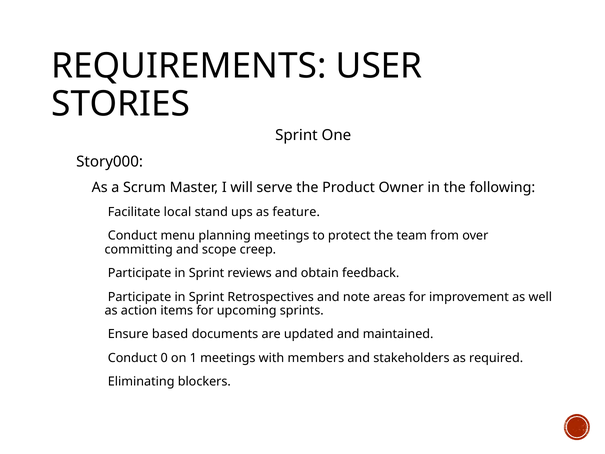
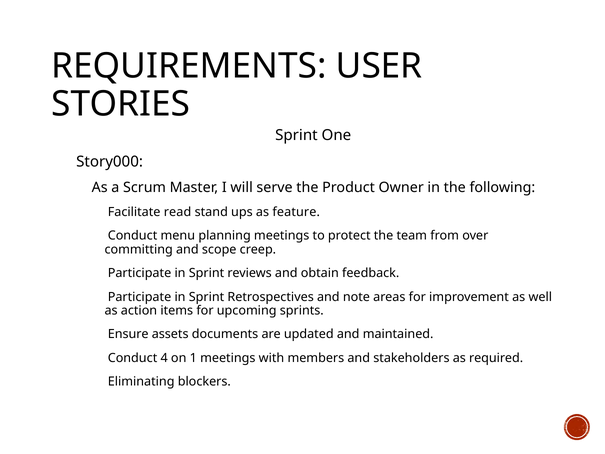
local: local -> read
based: based -> assets
0: 0 -> 4
